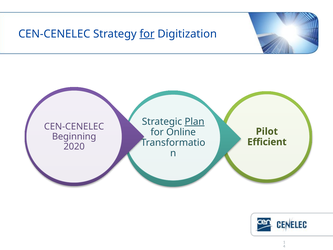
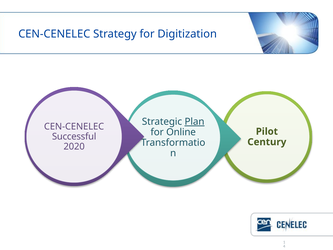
for at (147, 34) underline: present -> none
Beginning: Beginning -> Successful
Efficient: Efficient -> Century
